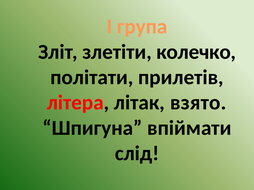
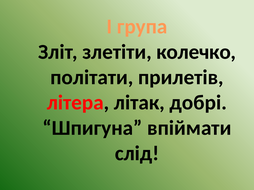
взято: взято -> добрі
